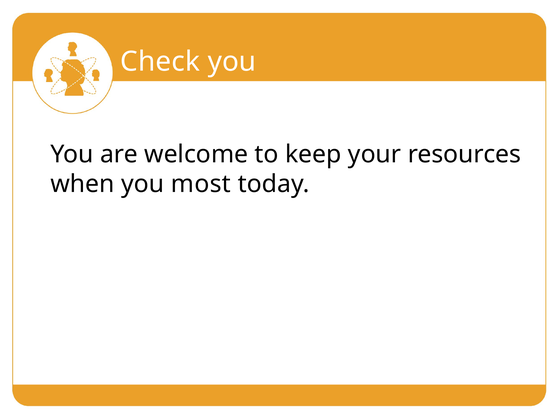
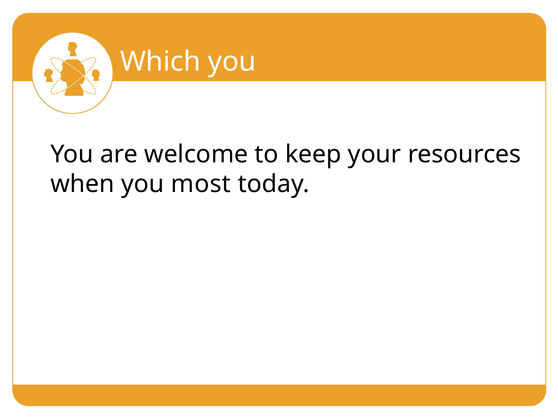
Check: Check -> Which
